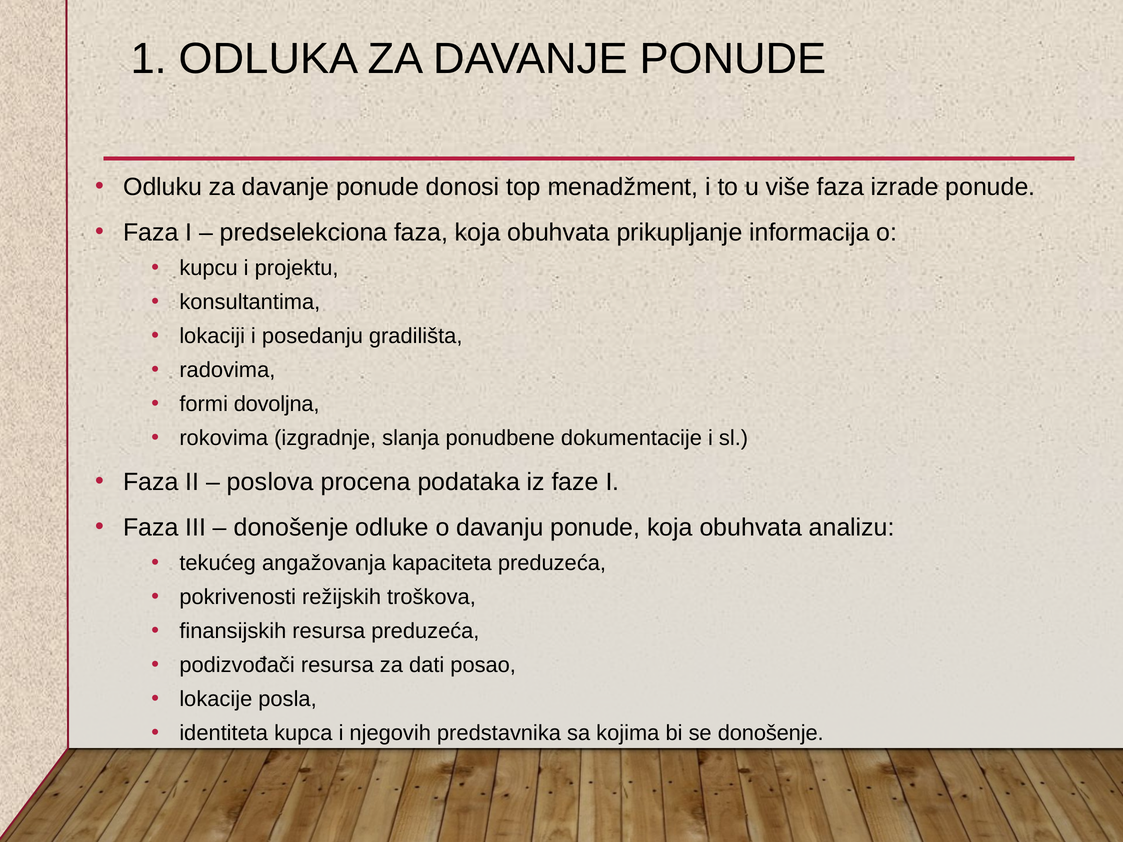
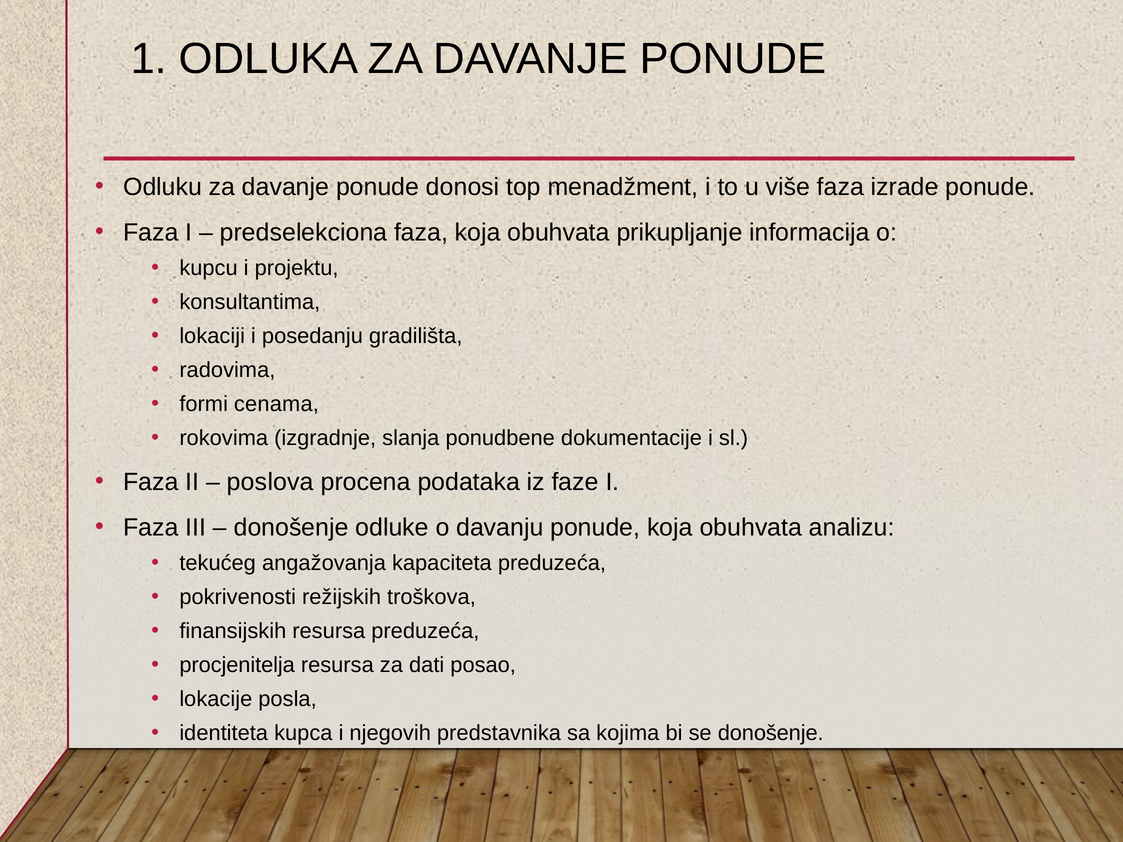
dovoljna: dovoljna -> cenama
podizvođači: podizvođači -> procjenitelja
